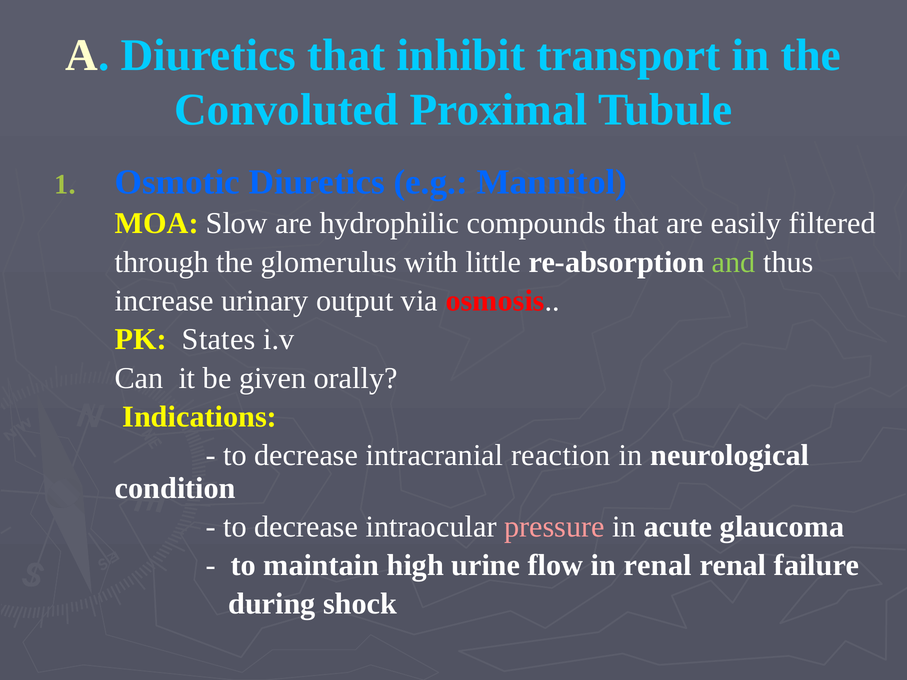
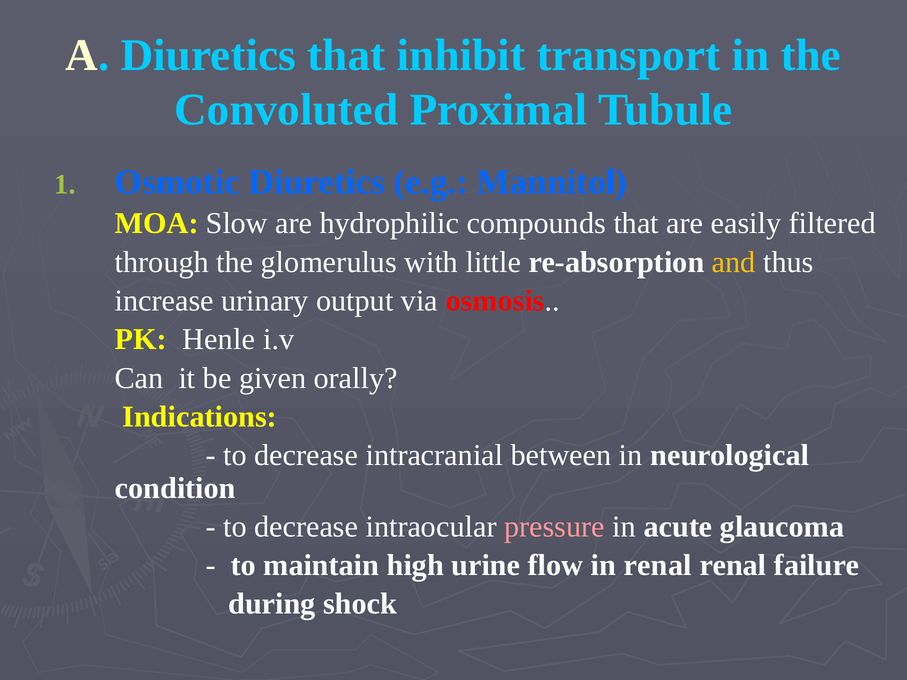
and colour: light green -> yellow
States: States -> Henle
reaction: reaction -> between
